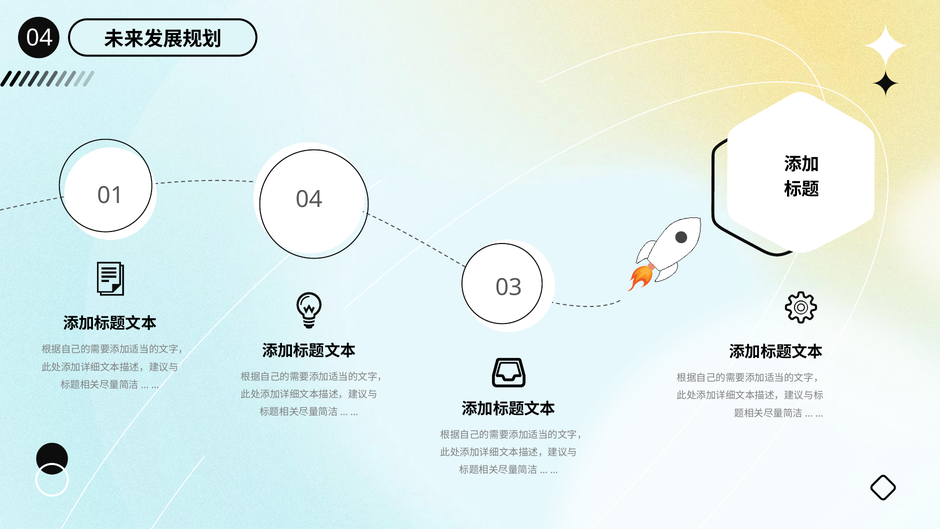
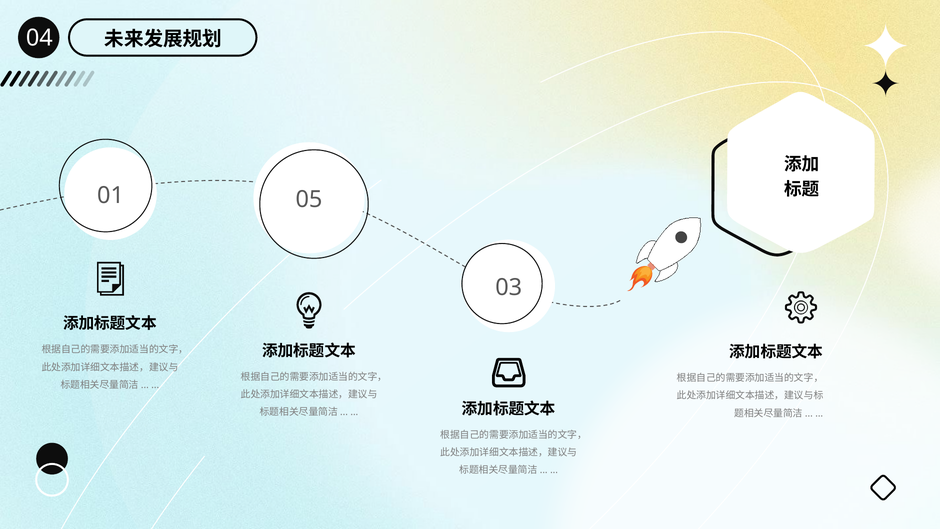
01 04: 04 -> 05
